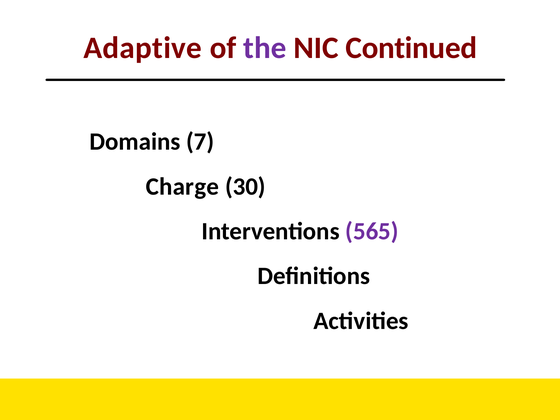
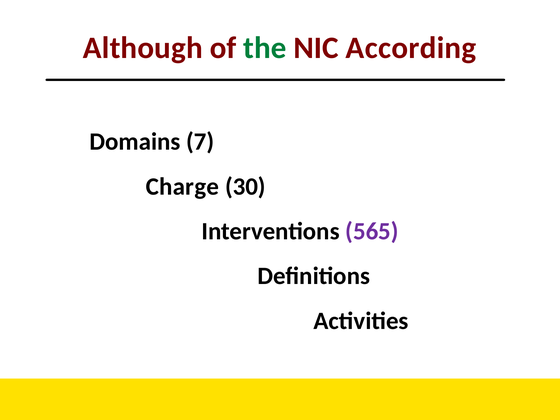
Adaptive: Adaptive -> Although
the colour: purple -> green
Continued: Continued -> According
